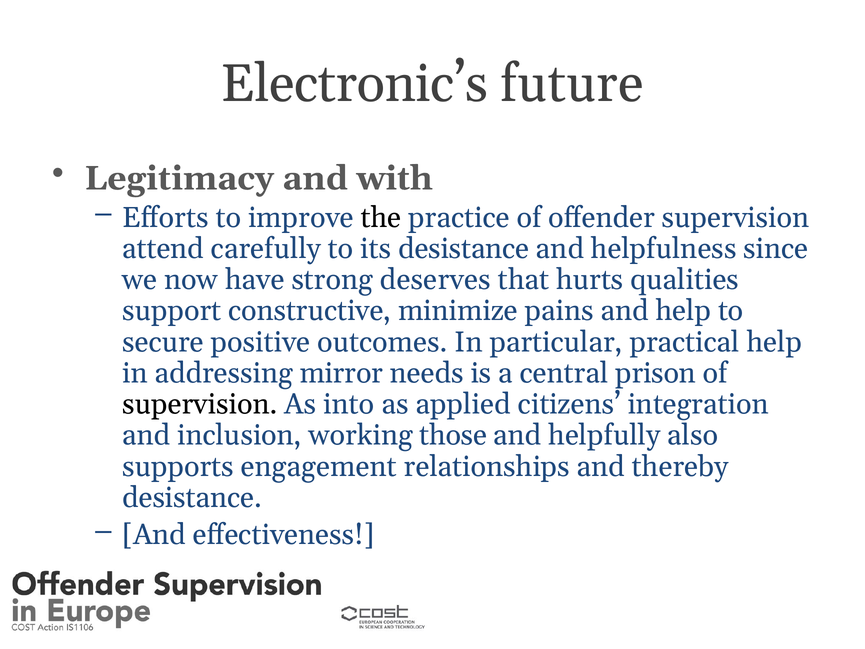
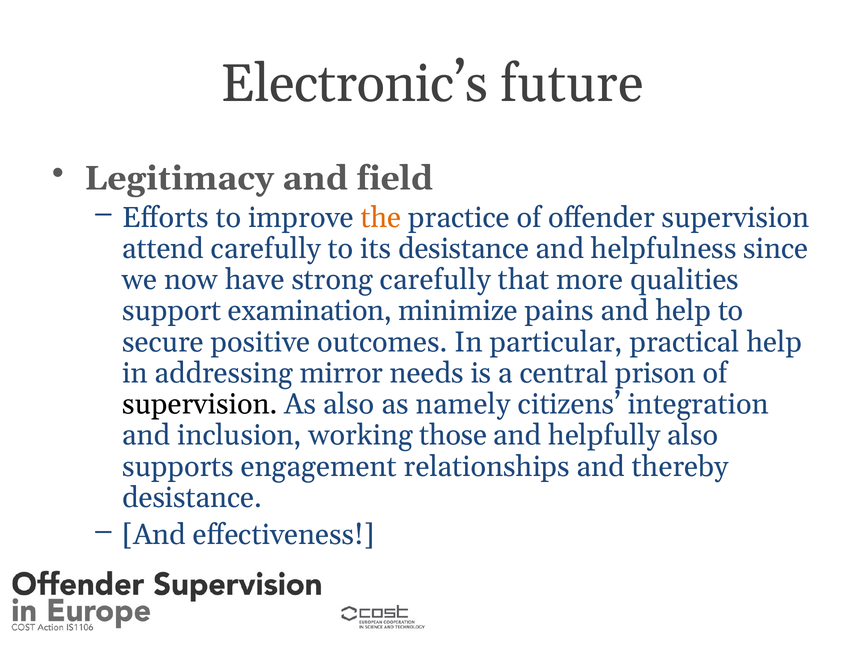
with: with -> field
the colour: black -> orange
strong deserves: deserves -> carefully
hurts: hurts -> more
constructive: constructive -> examination
As into: into -> also
applied: applied -> namely
